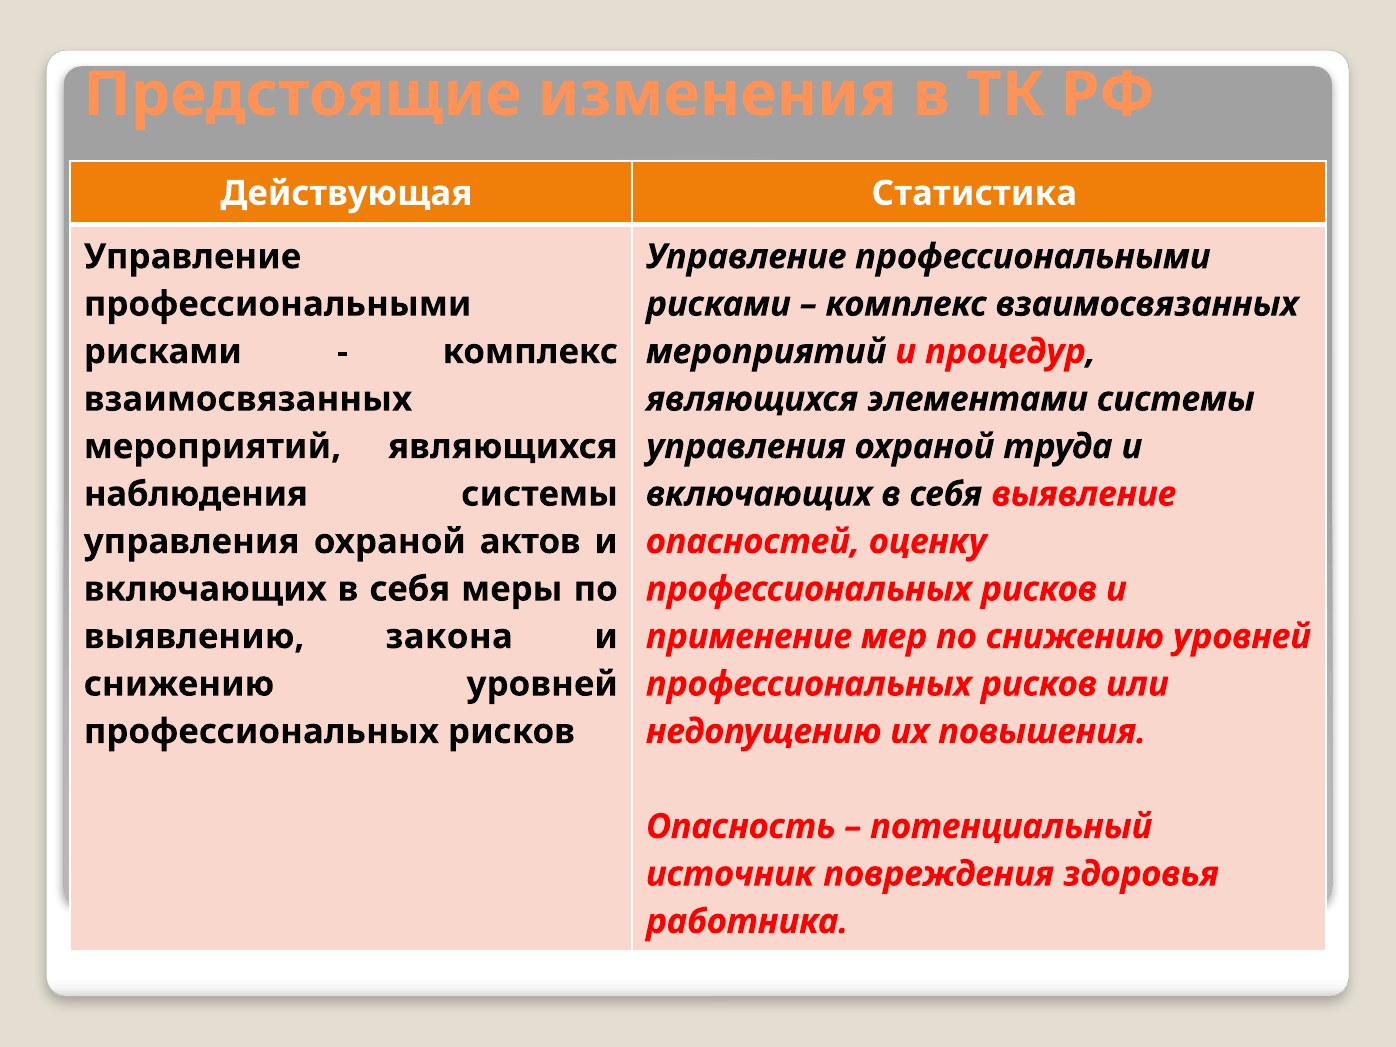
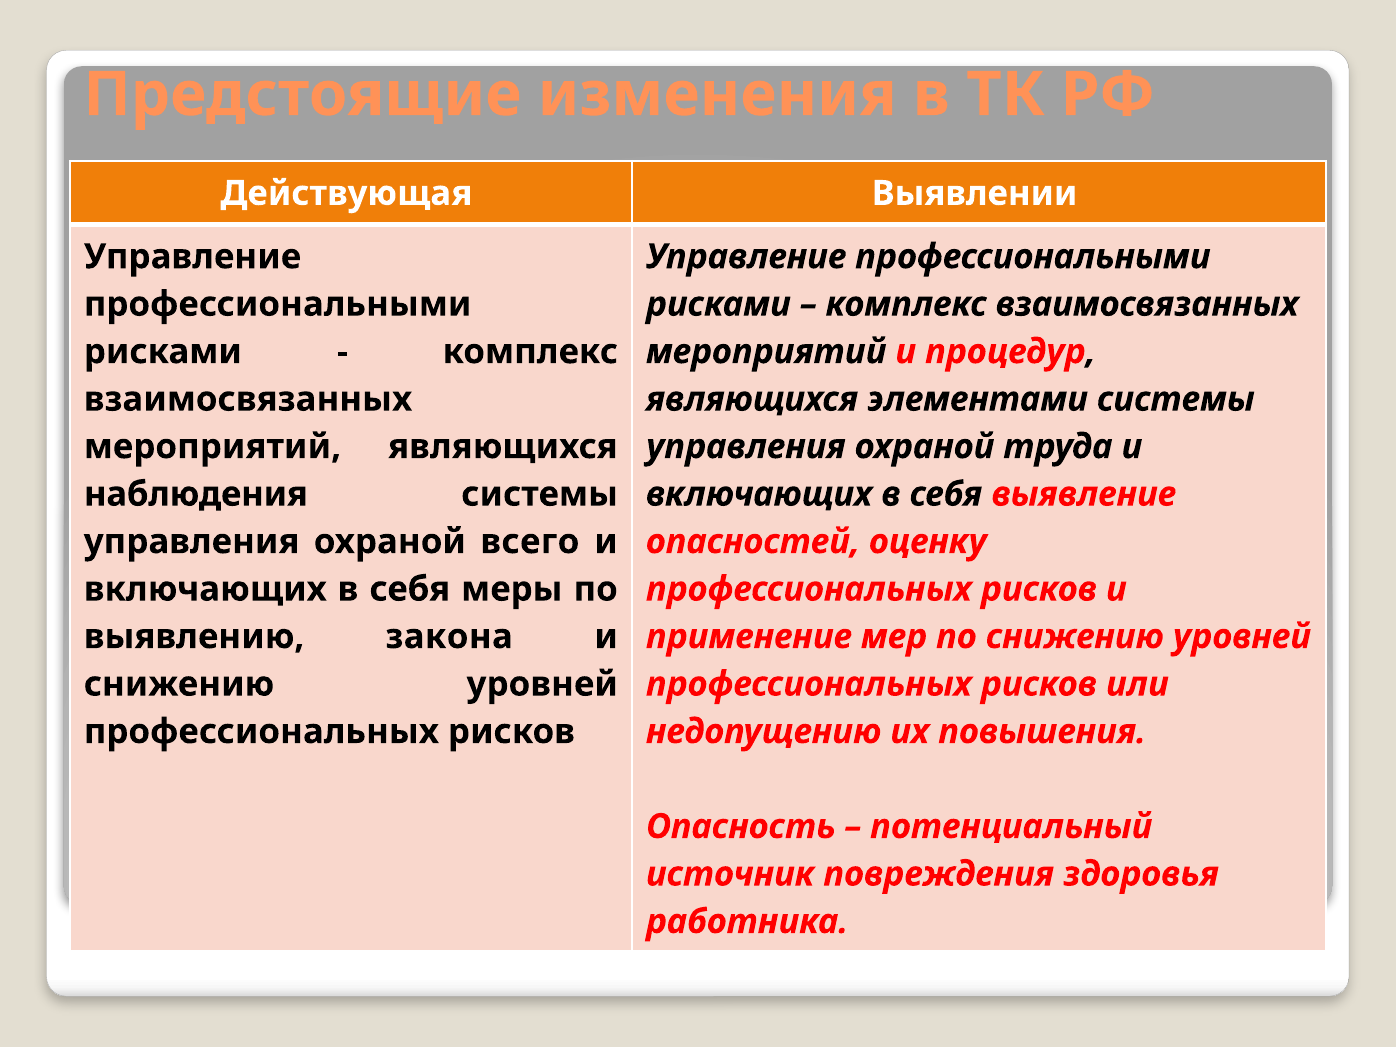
Статистика: Статистика -> Выявлении
актов: актов -> всего
